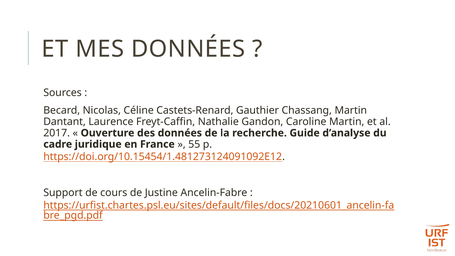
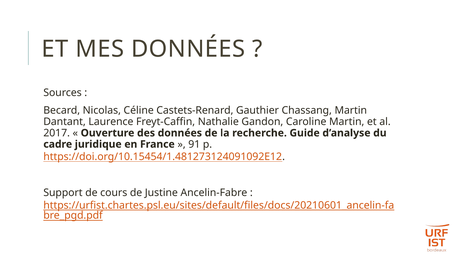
55: 55 -> 91
